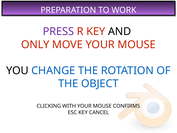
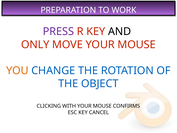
YOU colour: black -> orange
